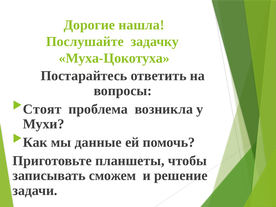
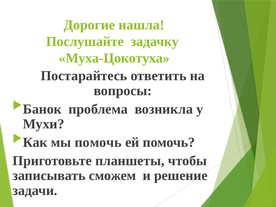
Стоят: Стоят -> Банок
мы данные: данные -> помочь
